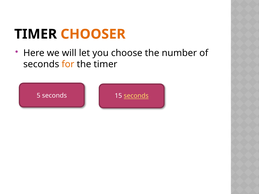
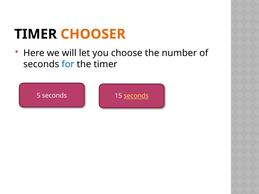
for colour: orange -> blue
